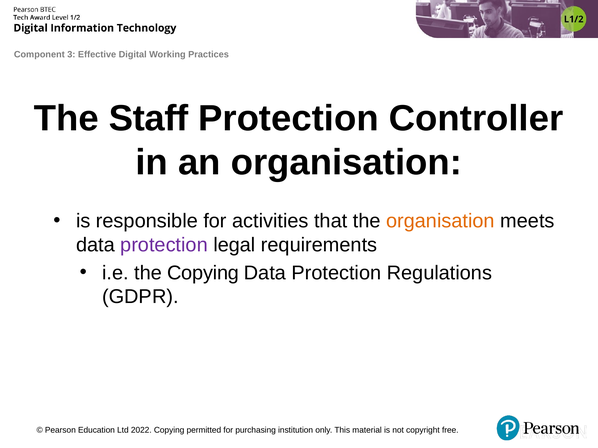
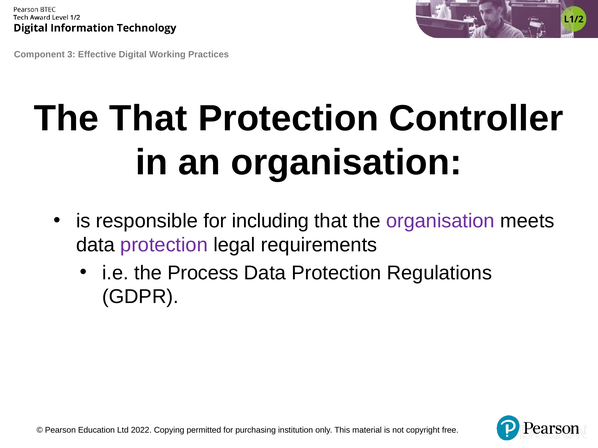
The Staff: Staff -> That
activities: activities -> including
organisation at (440, 221) colour: orange -> purple
the Copying: Copying -> Process
